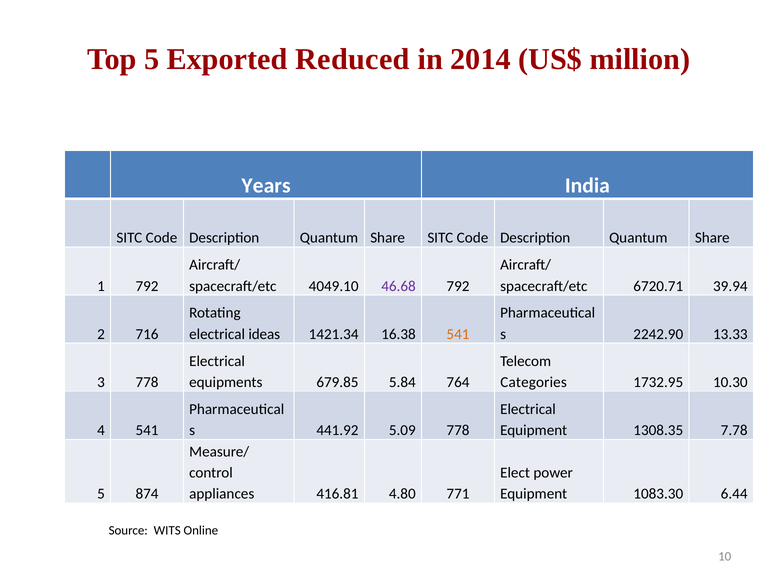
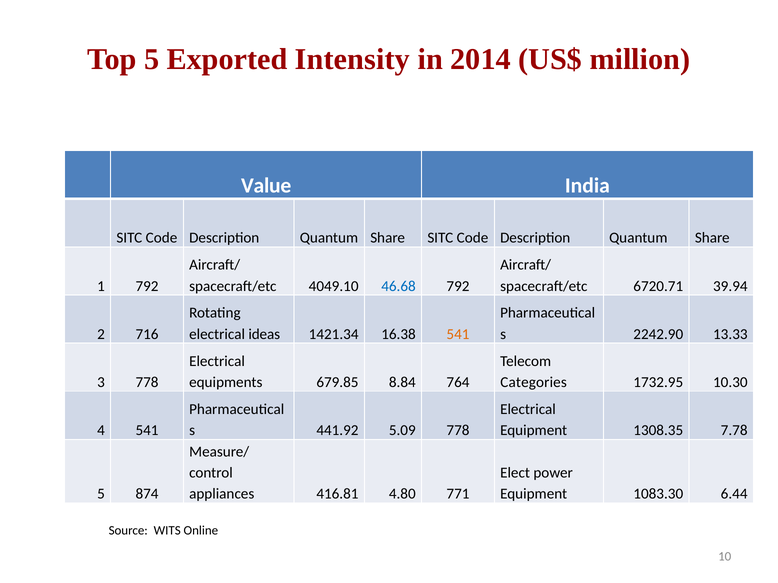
Reduced: Reduced -> Intensity
Years: Years -> Value
46.68 colour: purple -> blue
5.84: 5.84 -> 8.84
